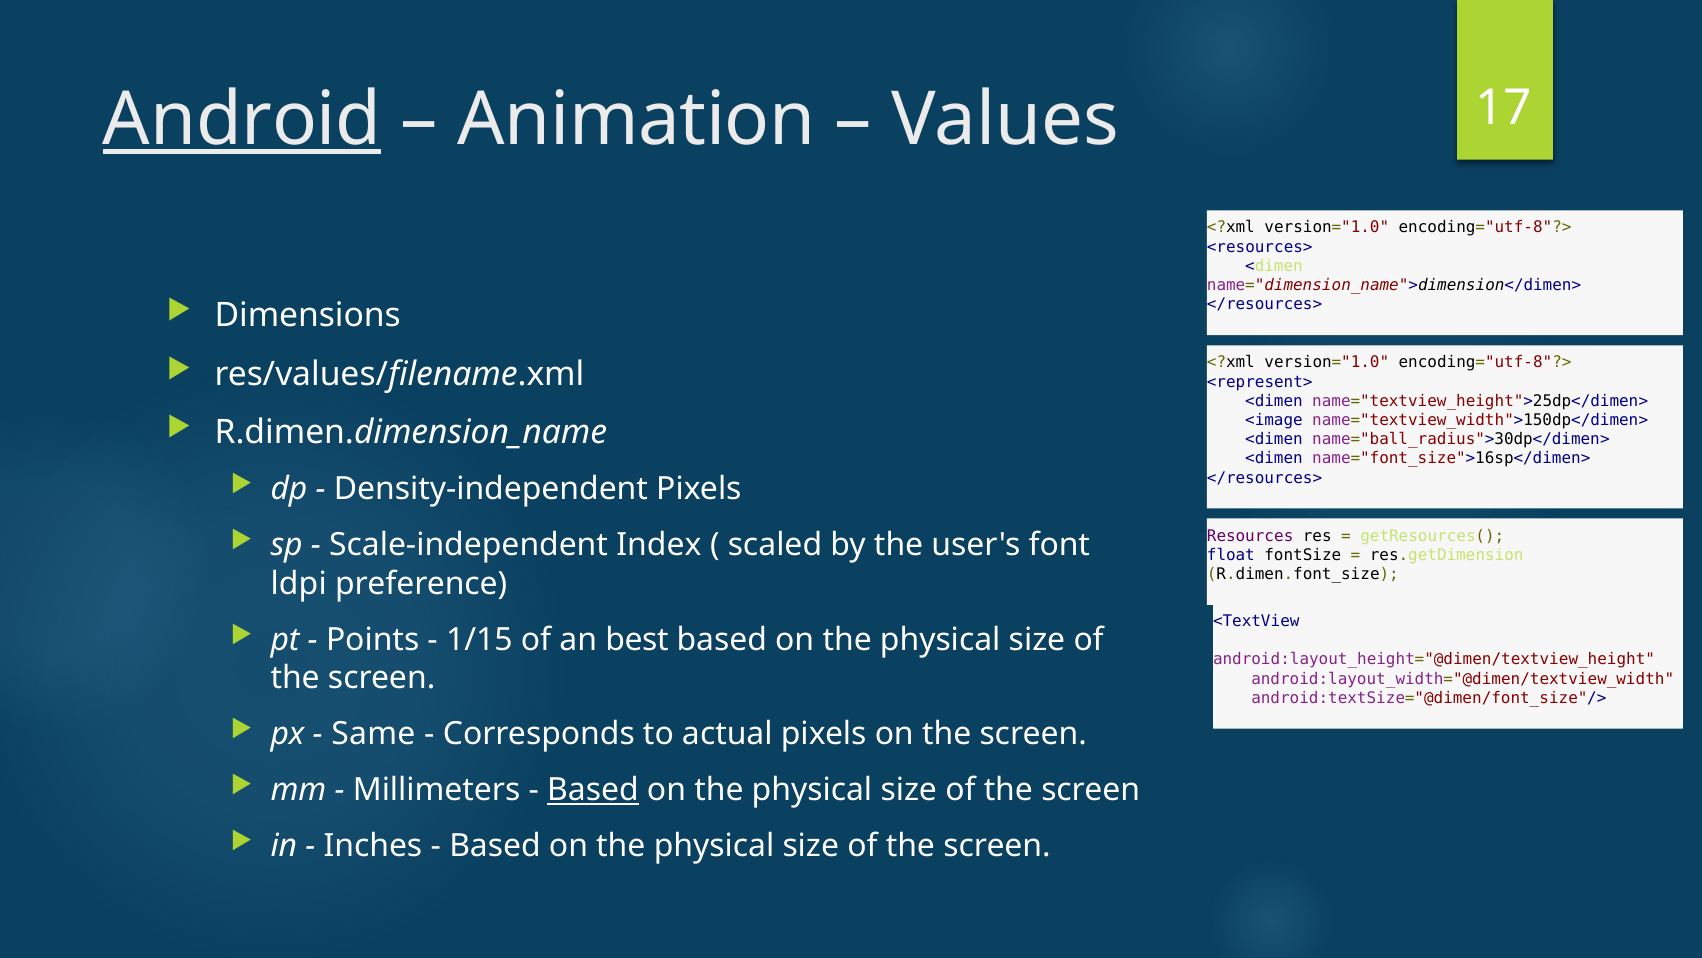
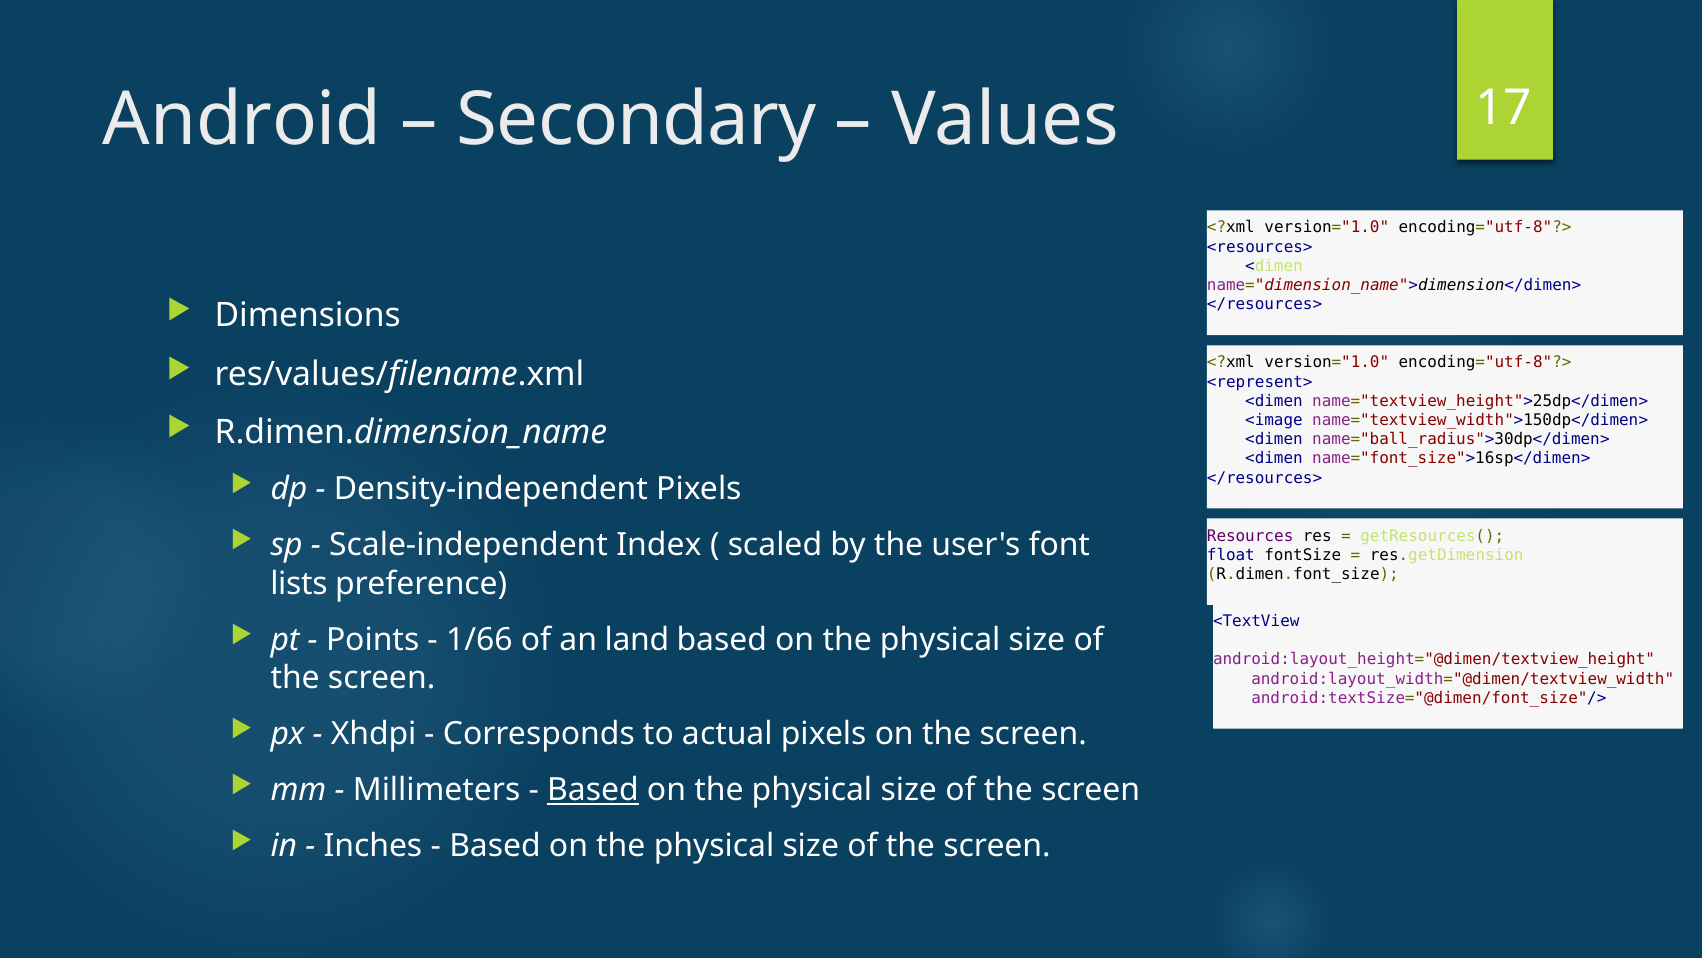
Android underline: present -> none
Animation: Animation -> Secondary
ldpi: ldpi -> lists
1/15: 1/15 -> 1/66
best: best -> land
Same: Same -> Xhdpi
